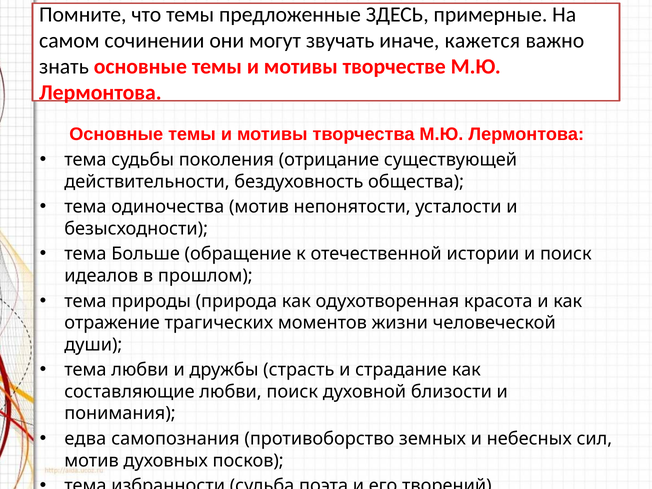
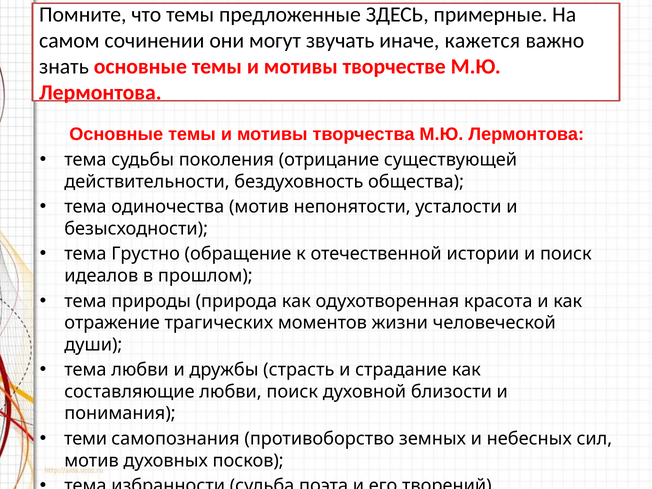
Больше: Больше -> Грустно
едва: едва -> теми
